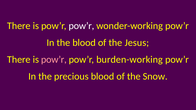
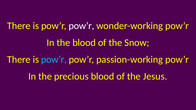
Jesus: Jesus -> Snow
pow’r at (54, 60) colour: pink -> light blue
burden-working: burden-working -> passion-working
Snow: Snow -> Jesus
